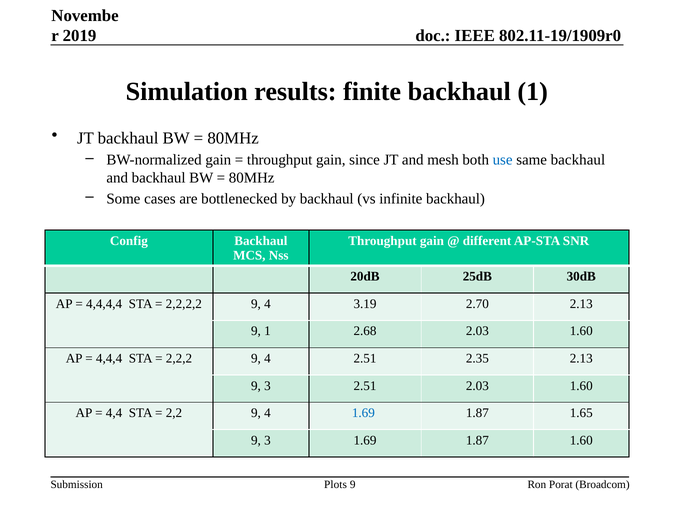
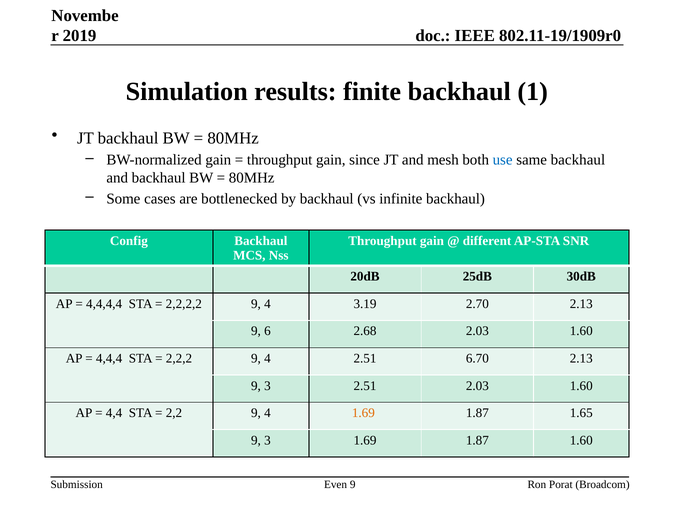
9 1: 1 -> 6
2.35: 2.35 -> 6.70
1.69 at (363, 413) colour: blue -> orange
Plots: Plots -> Even
